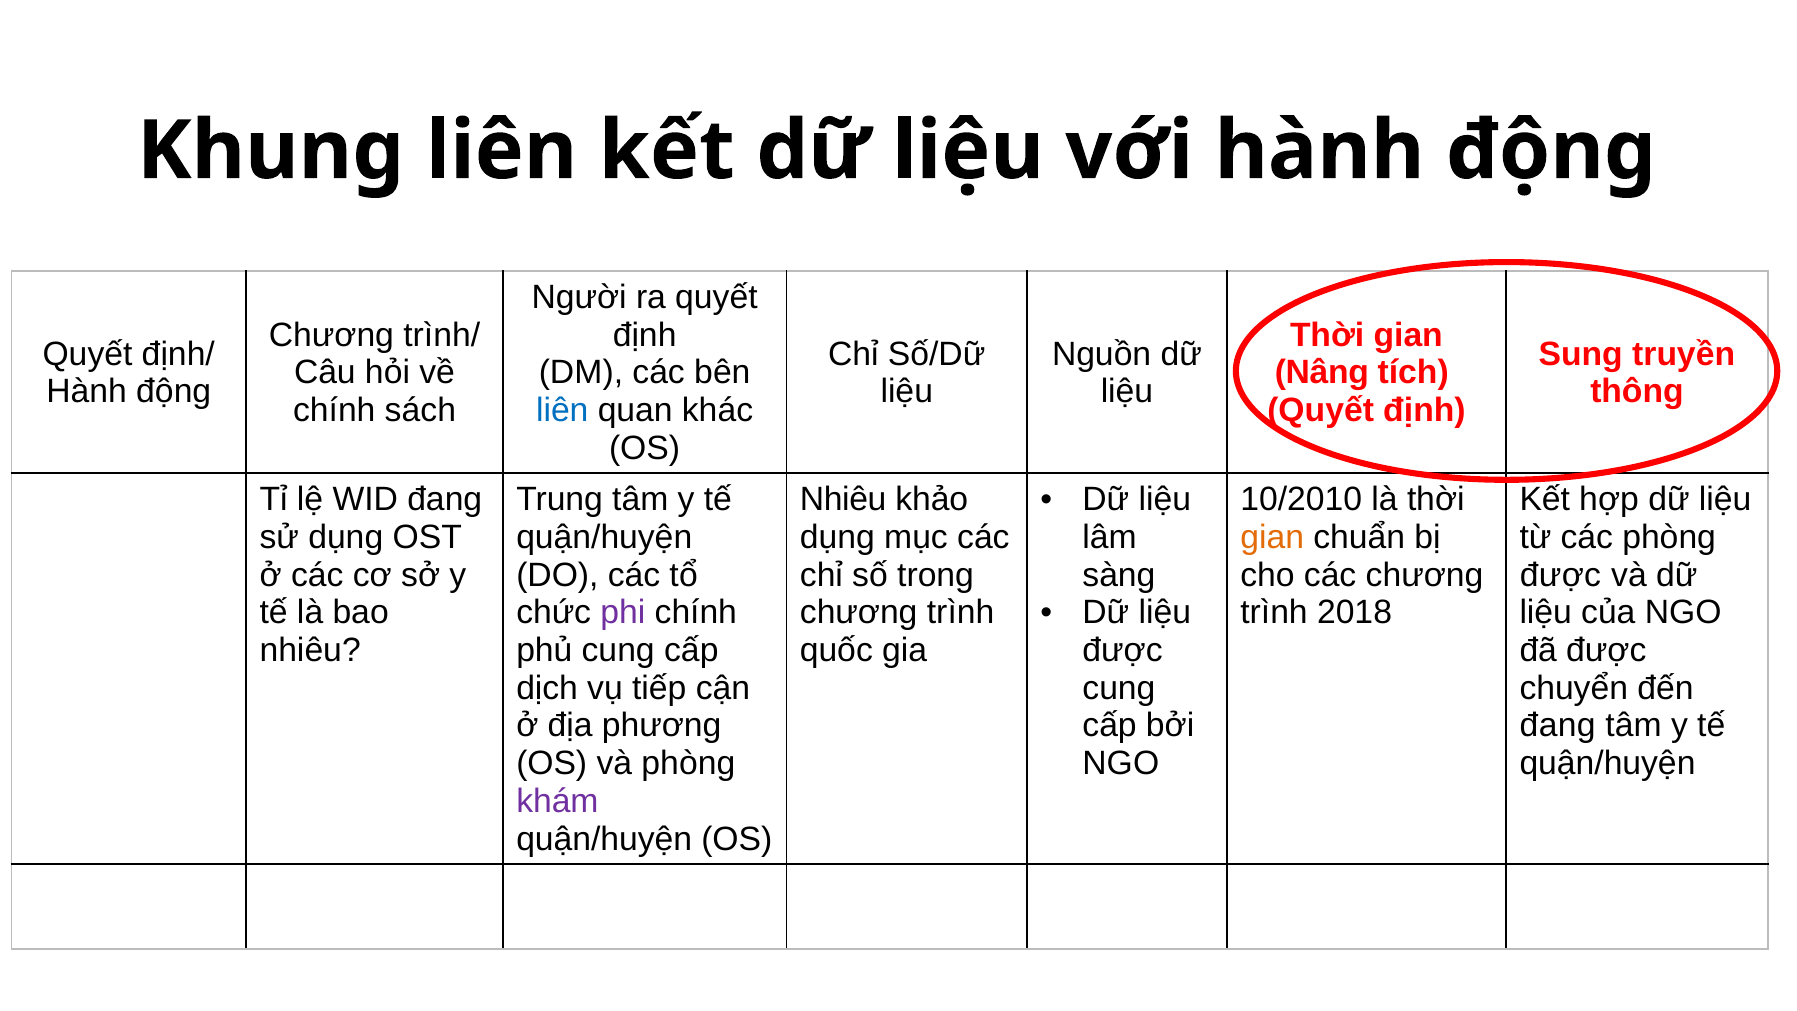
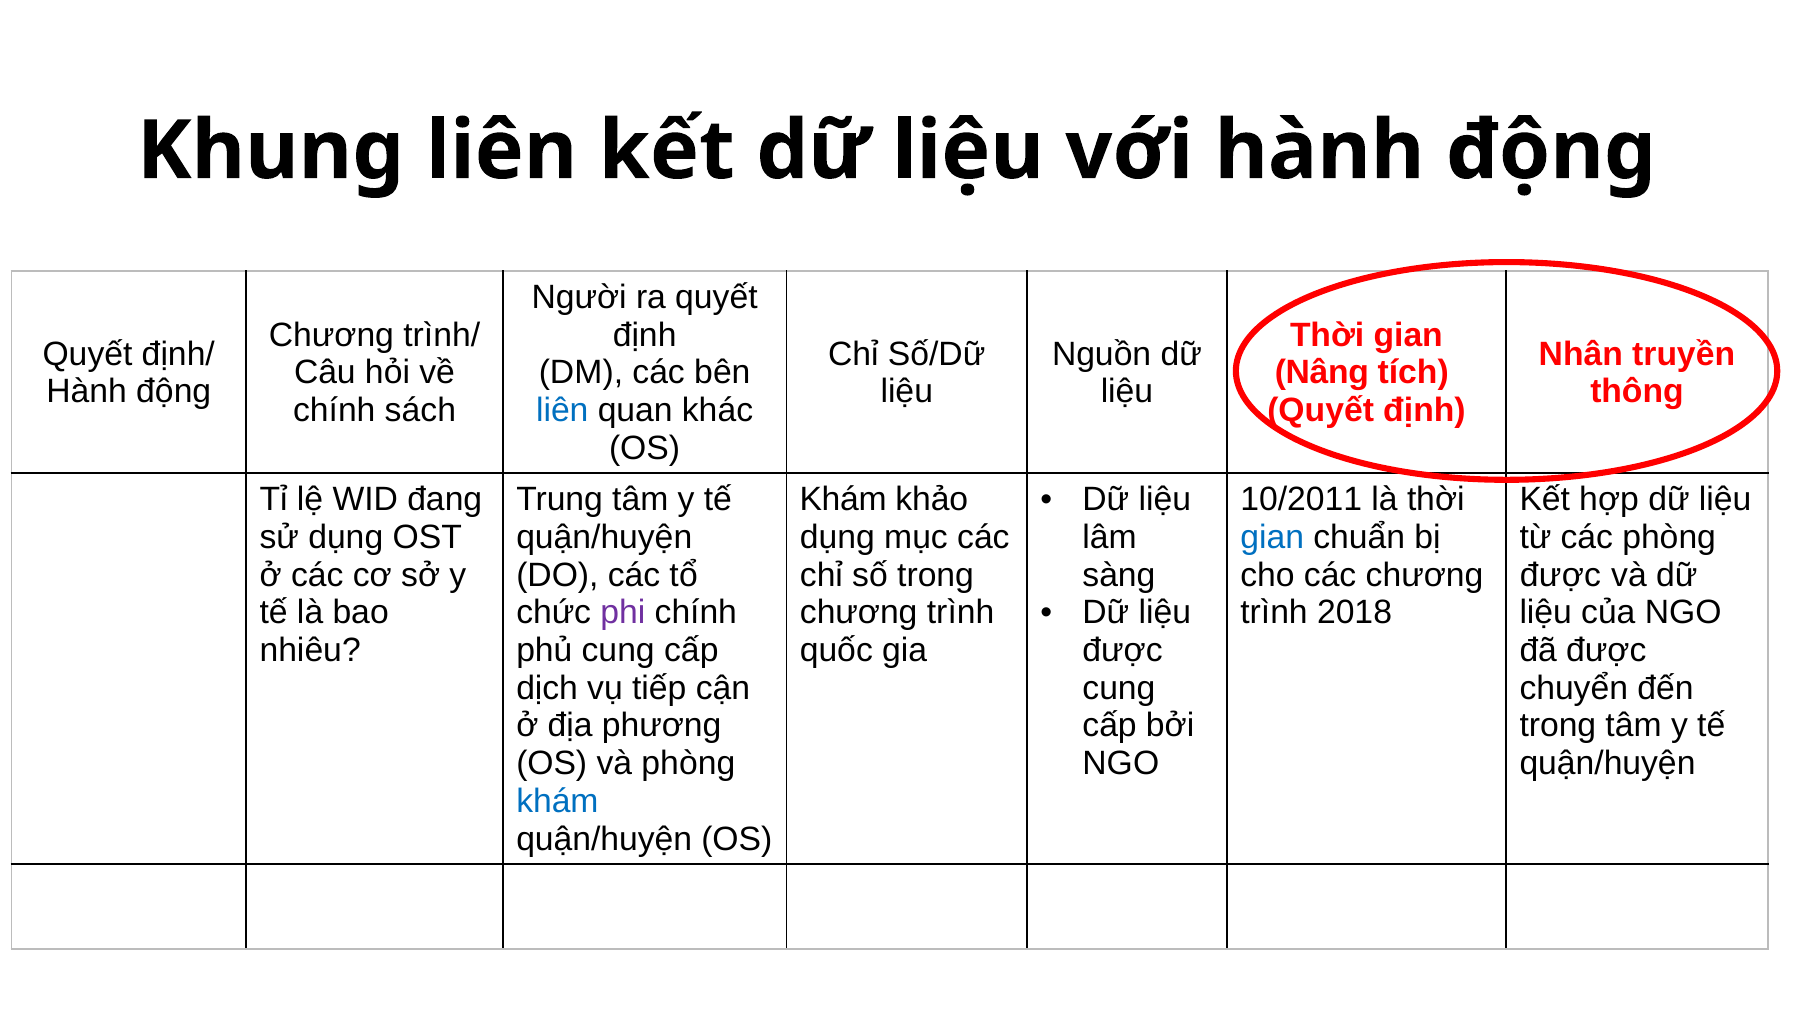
Sung: Sung -> Nhân
Nhiêu at (843, 499): Nhiêu -> Khám
10/2010: 10/2010 -> 10/2011
gian at (1272, 537) colour: orange -> blue
đang at (1558, 726): đang -> trong
khám at (557, 801) colour: purple -> blue
